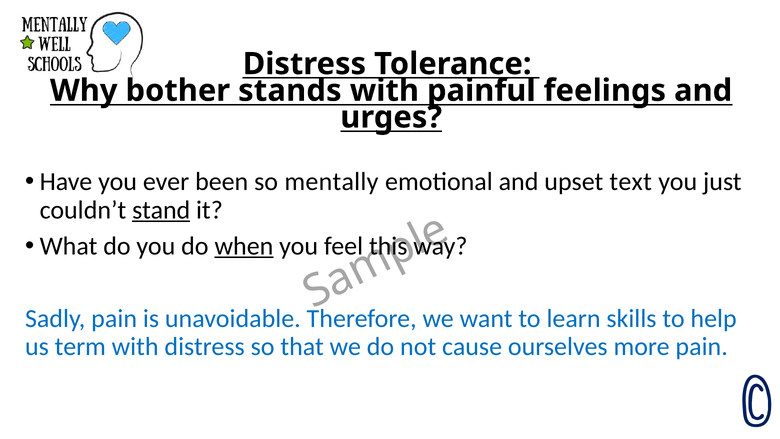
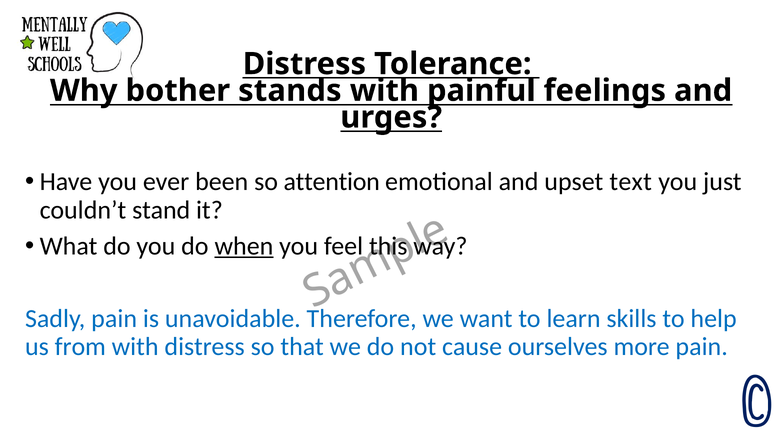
mentally: mentally -> attention
stand underline: present -> none
term: term -> from
